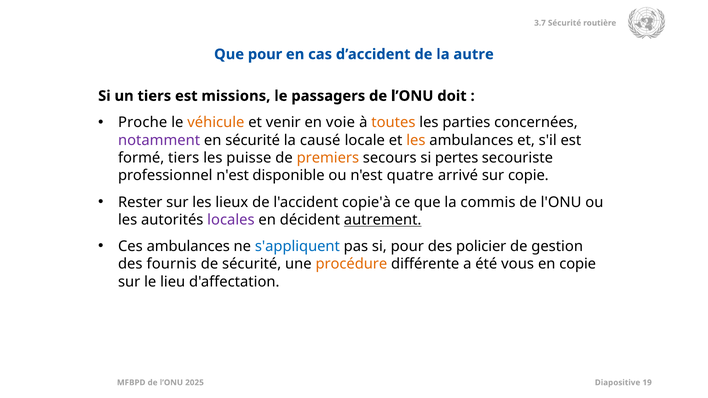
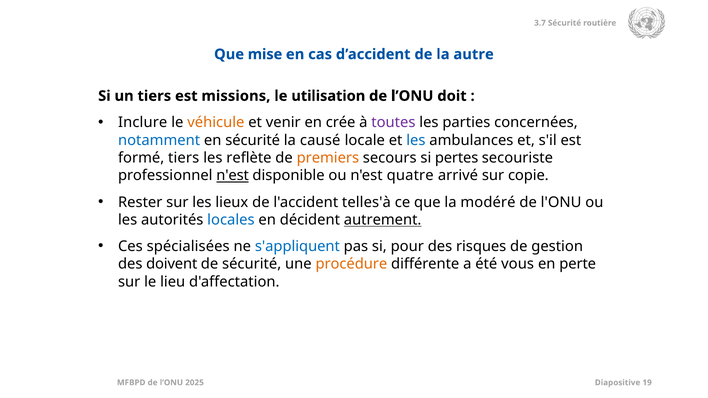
Que pour: pour -> mise
passagers: passagers -> utilisation
Proche: Proche -> Inclure
voie: voie -> crée
toutes colour: orange -> purple
notamment colour: purple -> blue
les at (416, 140) colour: orange -> blue
puisse: puisse -> reflète
n'est at (233, 176) underline: none -> present
copie'à: copie'à -> telles'à
commis: commis -> modéré
locales colour: purple -> blue
Ces ambulances: ambulances -> spécialisées
policier: policier -> risques
fournis: fournis -> doivent
en copie: copie -> perte
